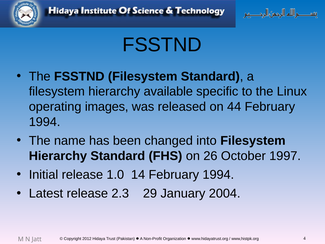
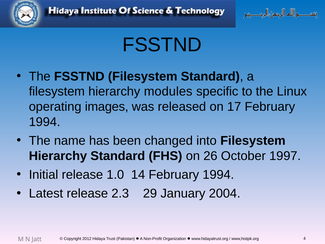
available: available -> modules
44: 44 -> 17
